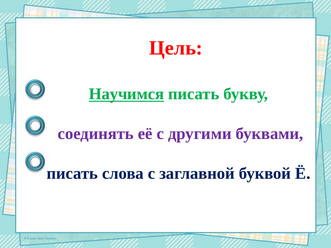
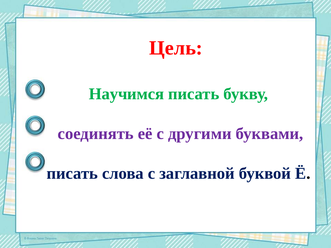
Научимся underline: present -> none
